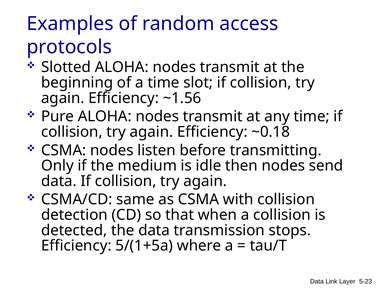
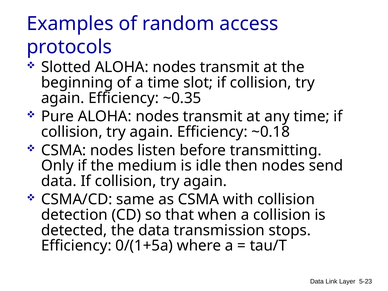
~1.56: ~1.56 -> ~0.35
5/(1+5a: 5/(1+5a -> 0/(1+5a
